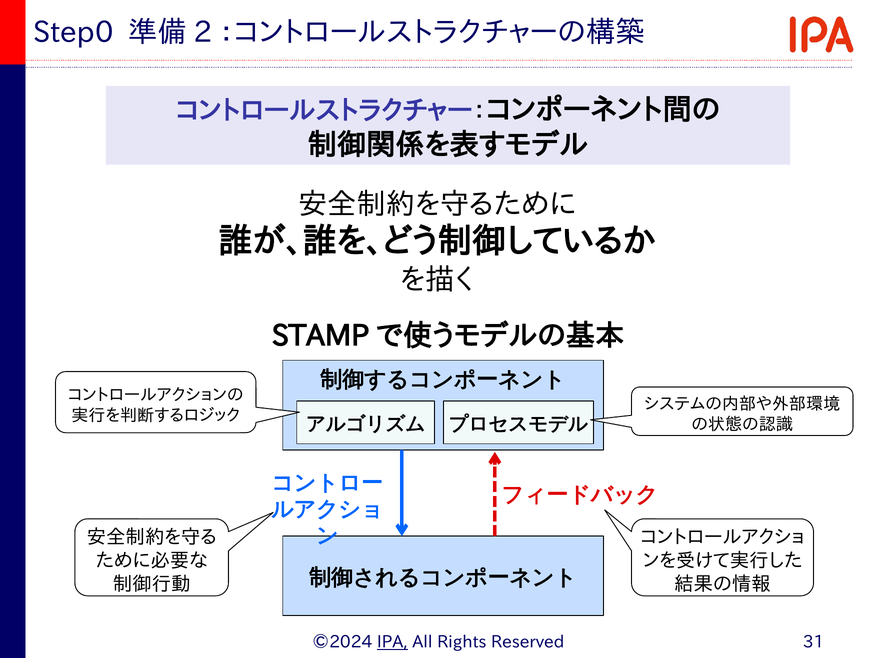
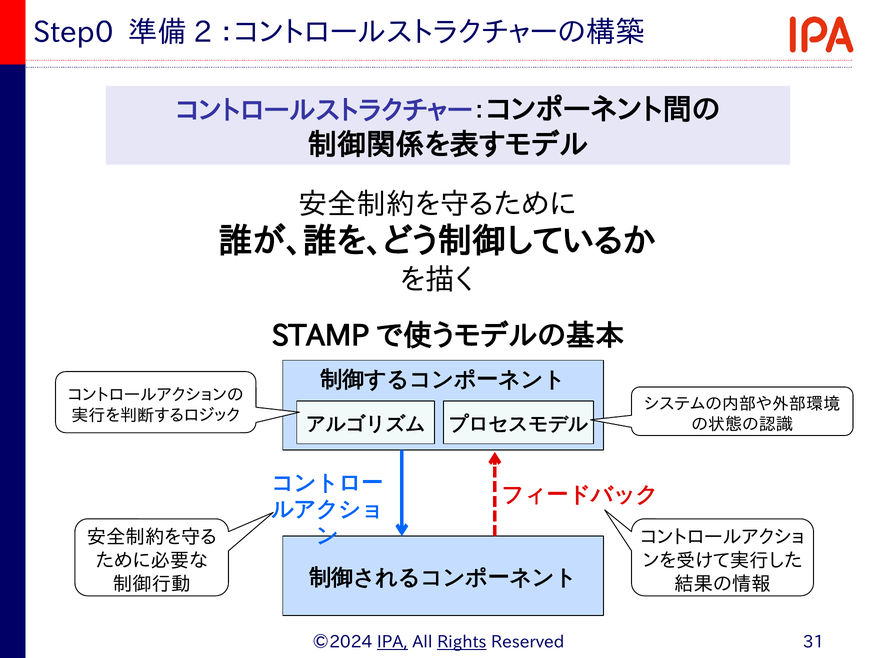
Rights underline: none -> present
